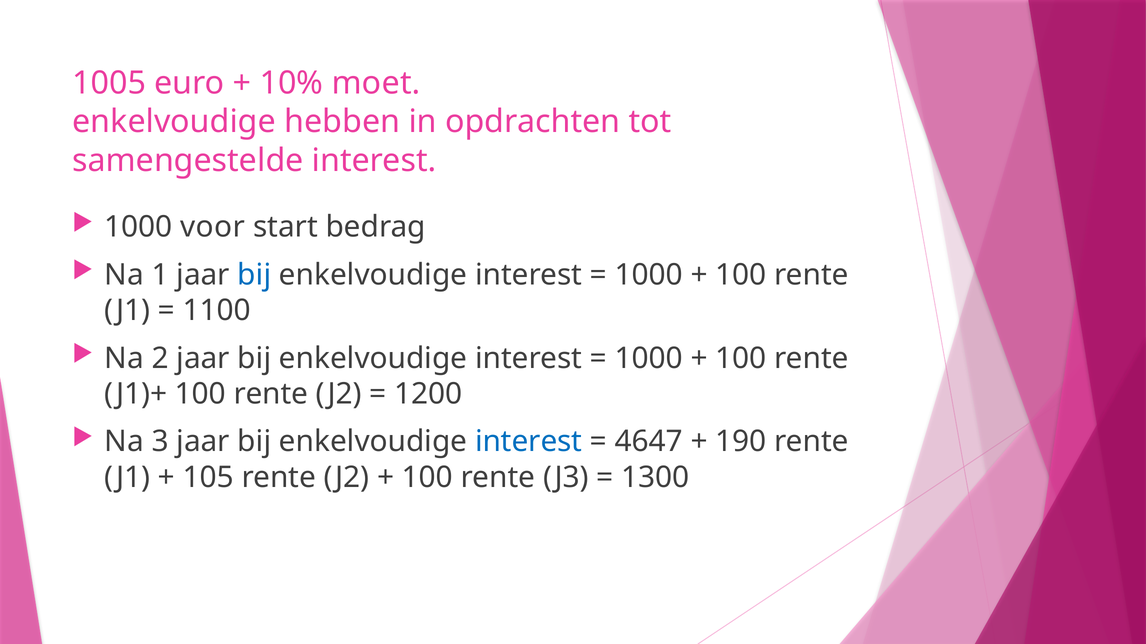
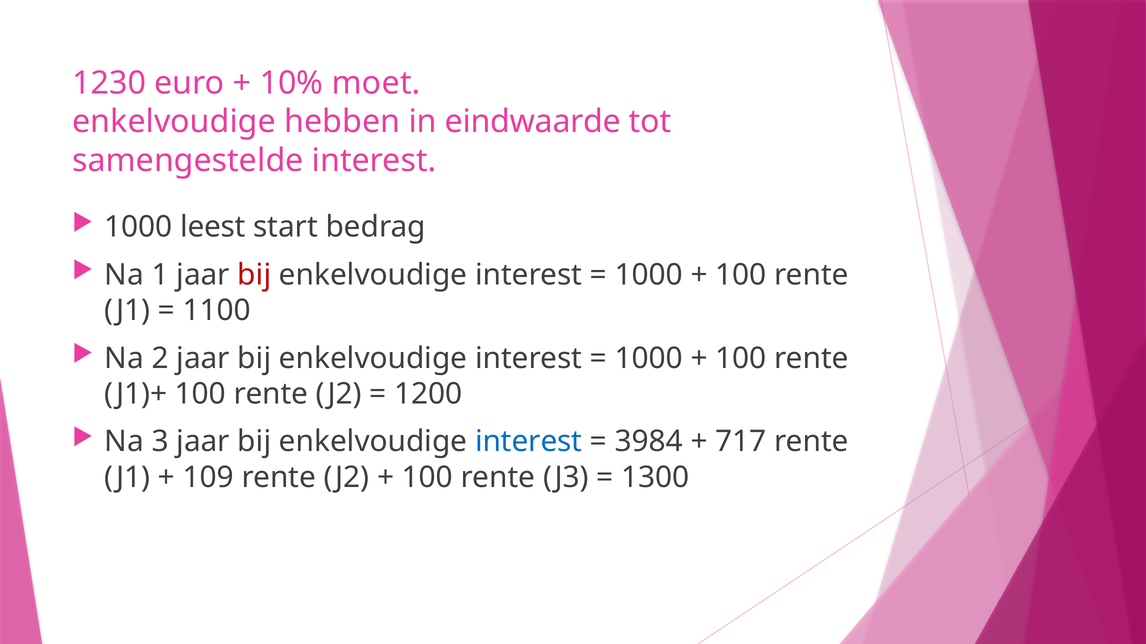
1005: 1005 -> 1230
opdrachten: opdrachten -> eindwaarde
voor: voor -> leest
bij at (254, 275) colour: blue -> red
4647: 4647 -> 3984
190: 190 -> 717
105: 105 -> 109
